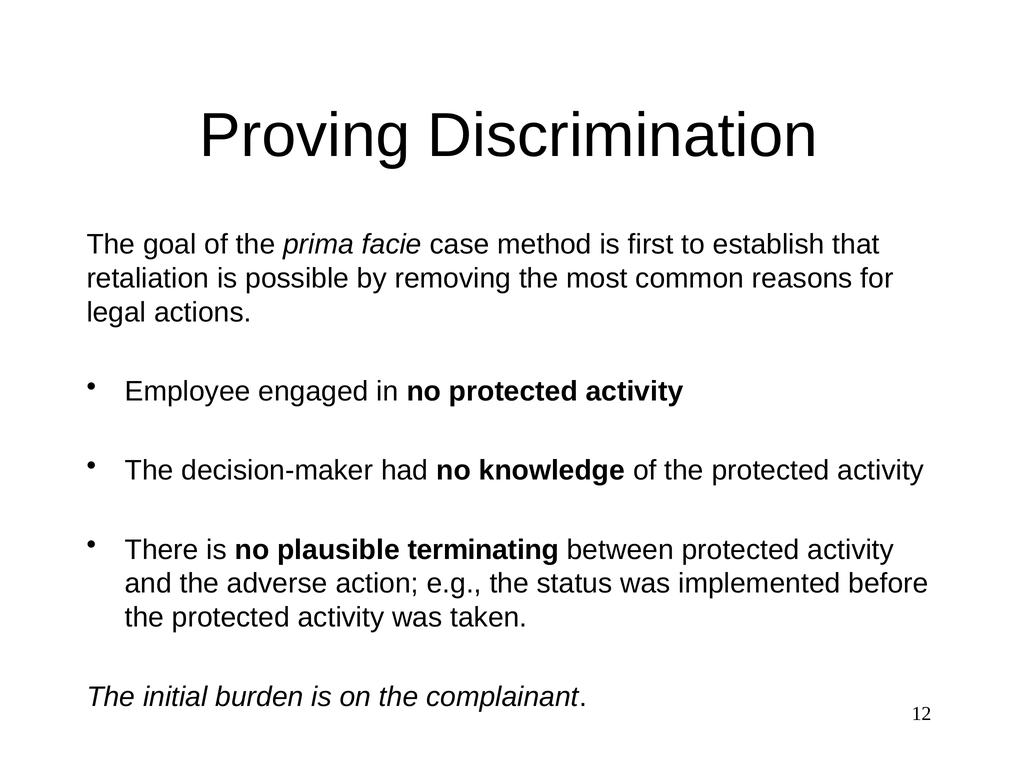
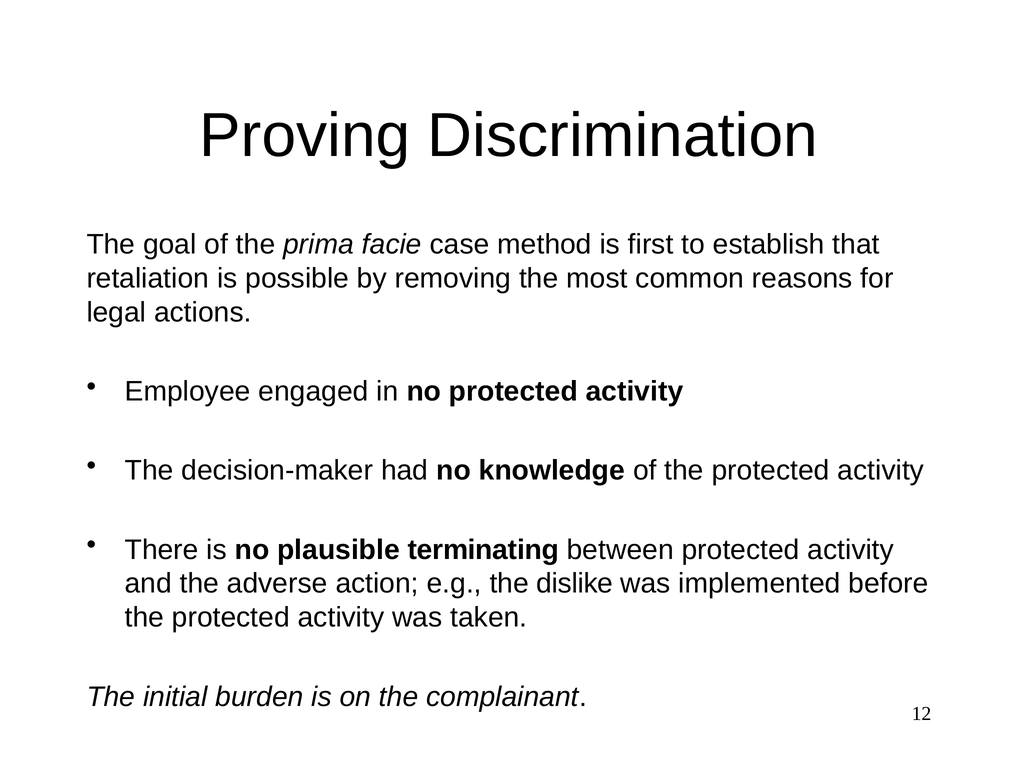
status: status -> dislike
